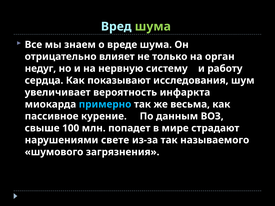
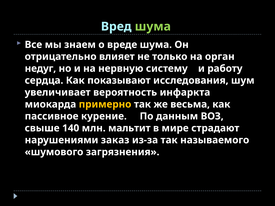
примерно colour: light blue -> yellow
100: 100 -> 140
попадет: попадет -> мальтит
свете: свете -> заказ
